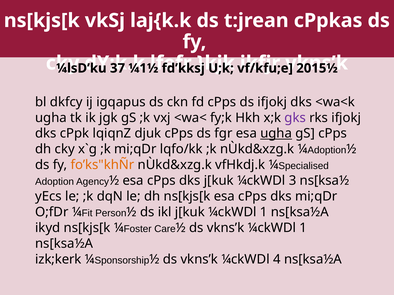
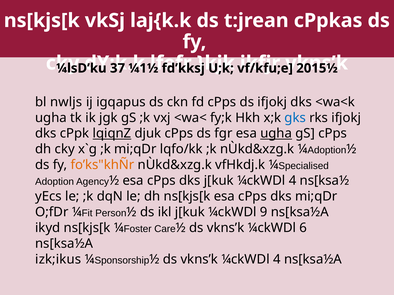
dkfcy: dkfcy -> nwljs
gks colour: purple -> blue
lqiqnZ underline: none -> present
j[kuk ¼ckWDl 3: 3 -> 4
j[kuk ¼ckWDl 1: 1 -> 9
vkns’k ¼ckWDl 1: 1 -> 6
izk;kerk: izk;kerk -> izk;ikus
